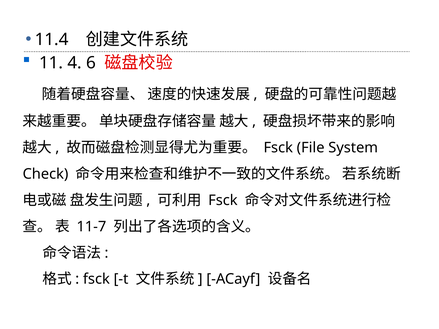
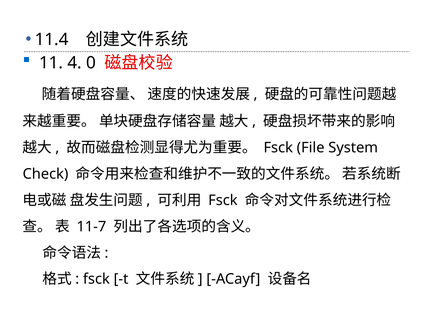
6: 6 -> 0
